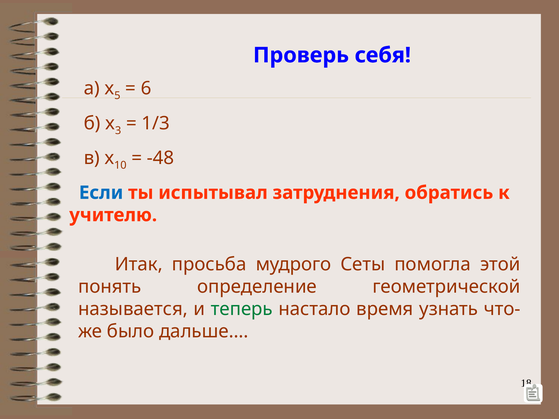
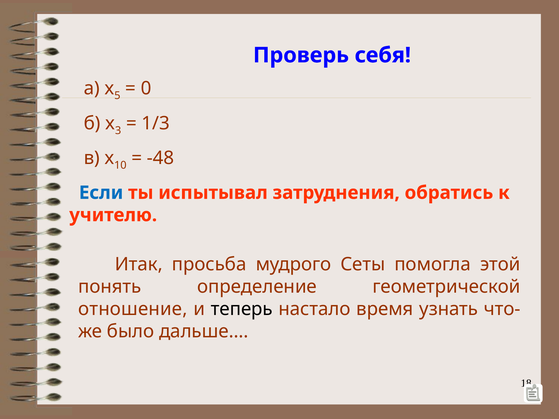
6: 6 -> 0
называется: называется -> отношение
теперь colour: green -> black
